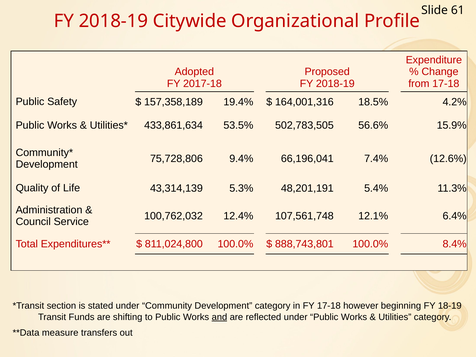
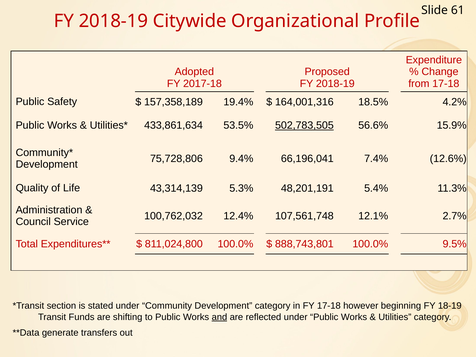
502,783,505 underline: none -> present
6.4%: 6.4% -> 2.7%
8.4%: 8.4% -> 9.5%
measure: measure -> generate
